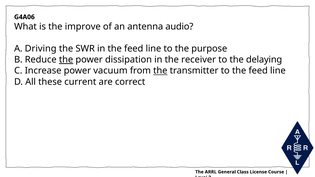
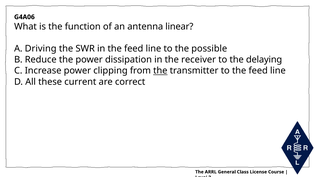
improve: improve -> function
audio: audio -> linear
purpose: purpose -> possible
the at (66, 60) underline: present -> none
vacuum: vacuum -> clipping
